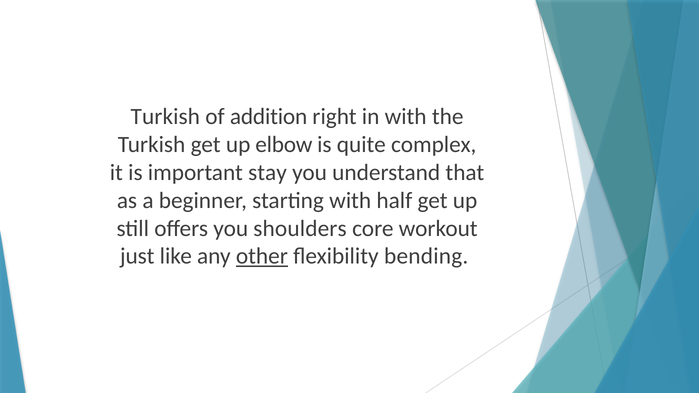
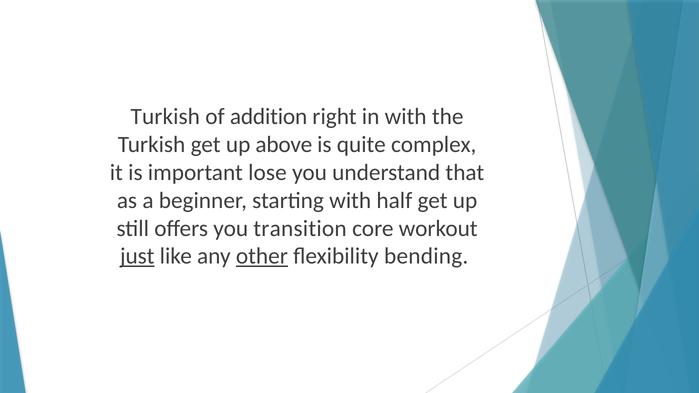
elbow: elbow -> above
stay: stay -> lose
shoulders: shoulders -> transition
just underline: none -> present
